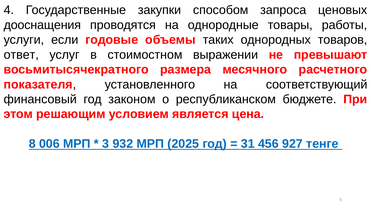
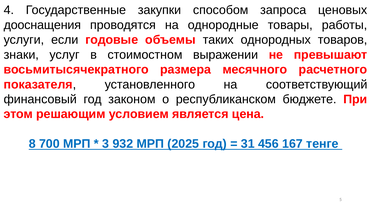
ответ: ответ -> знаки
006: 006 -> 700
927: 927 -> 167
